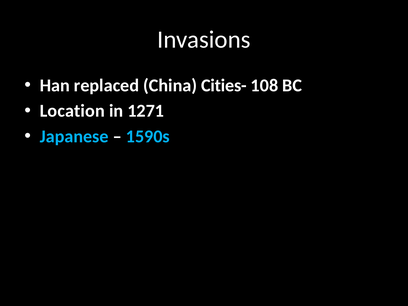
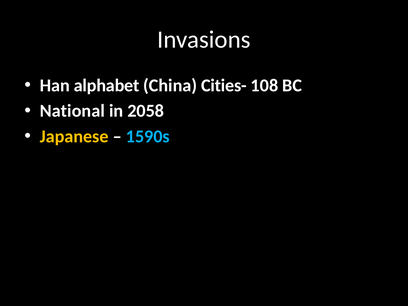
replaced: replaced -> alphabet
Location: Location -> National
1271: 1271 -> 2058
Japanese colour: light blue -> yellow
